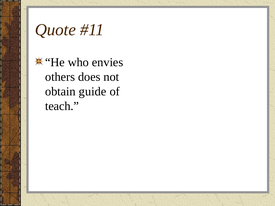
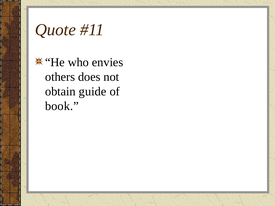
teach: teach -> book
